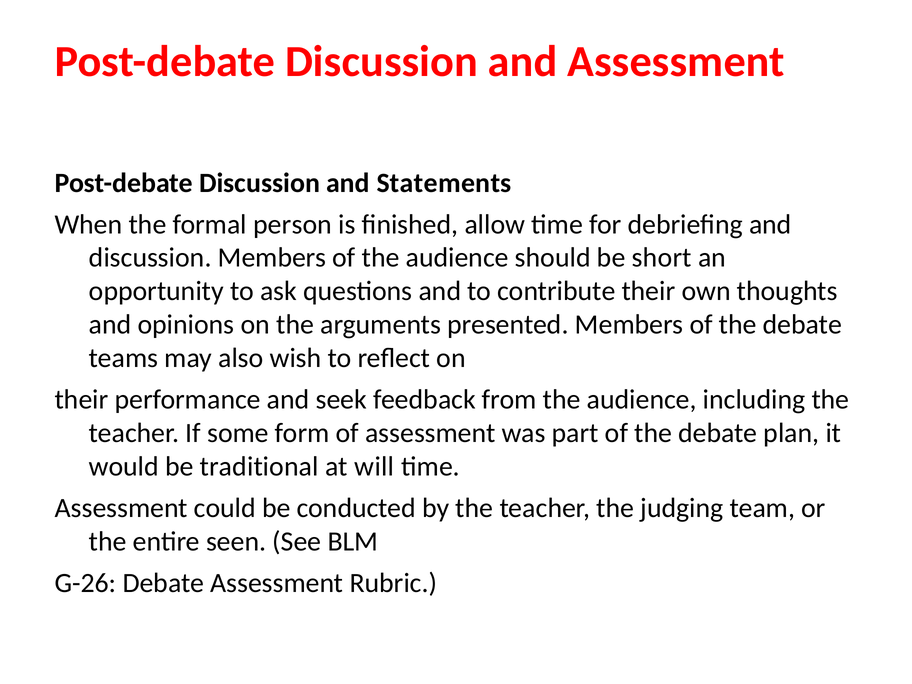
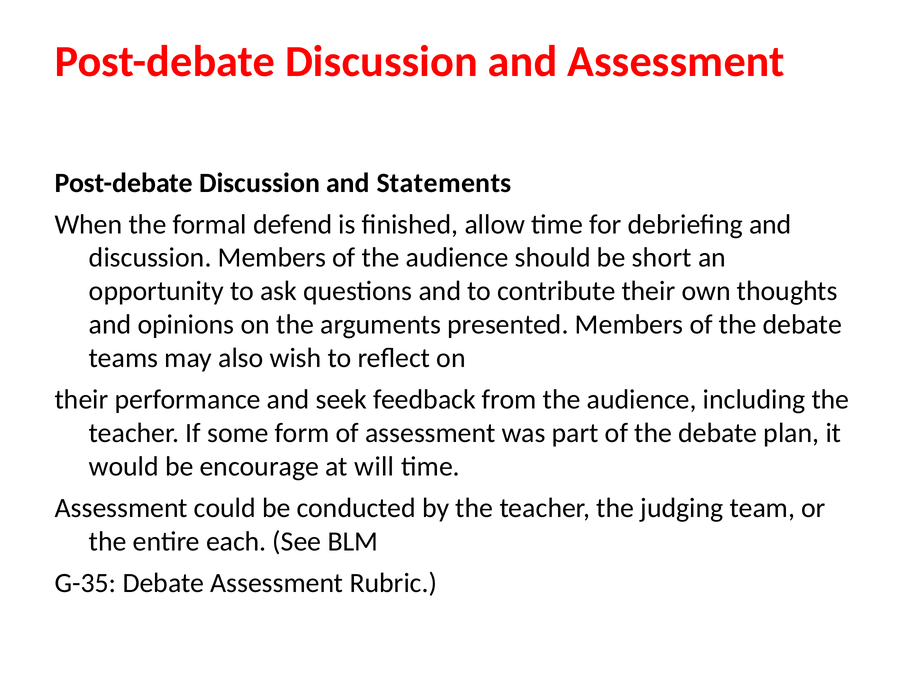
person: person -> defend
traditional: traditional -> encourage
seen: seen -> each
G-26: G-26 -> G-35
